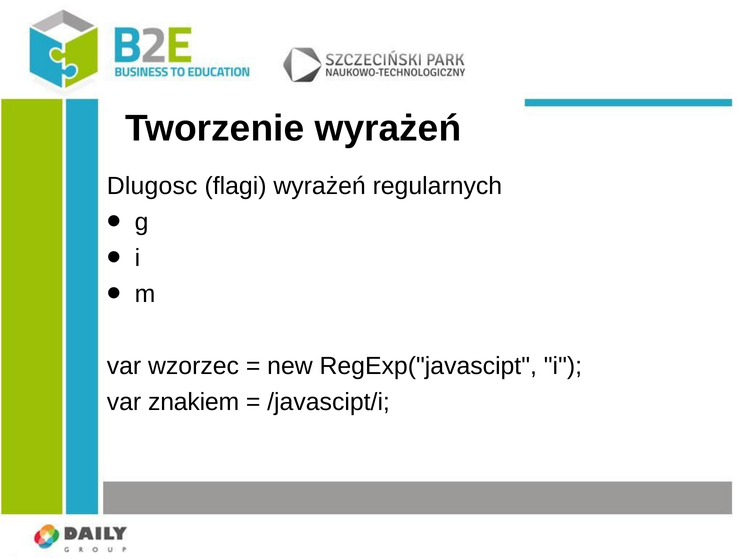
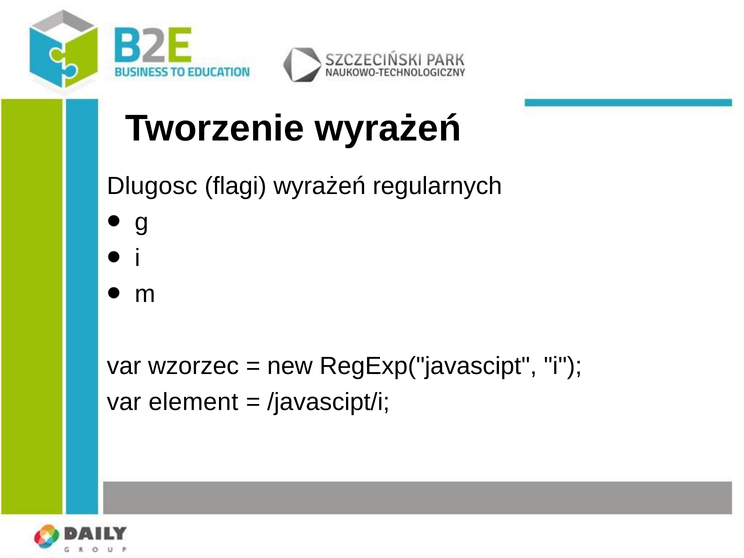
znakiem: znakiem -> element
